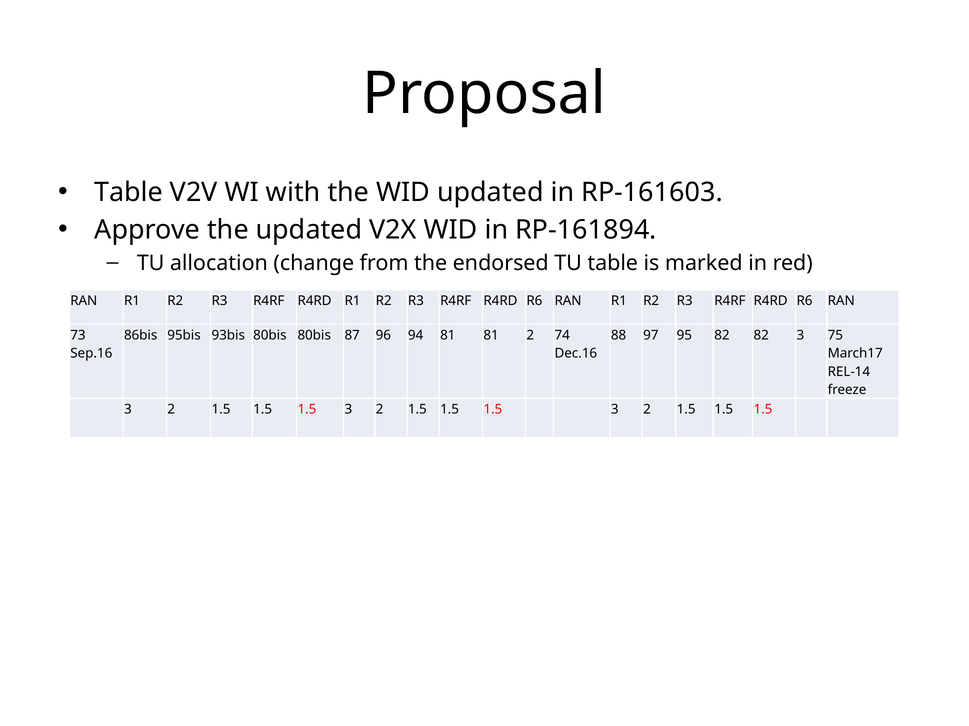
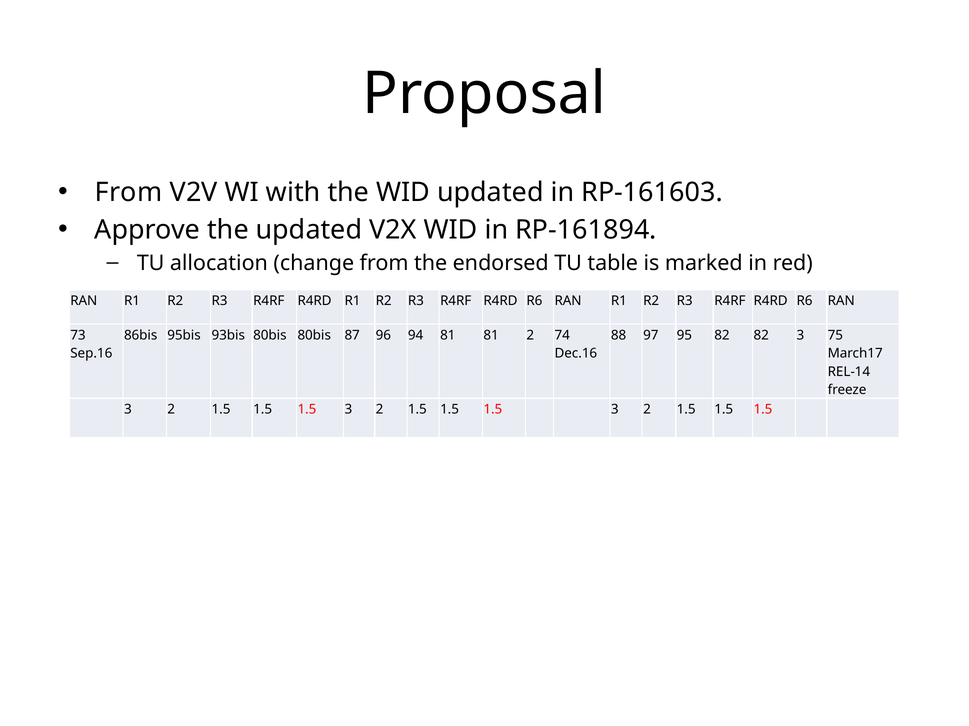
Table at (129, 193): Table -> From
